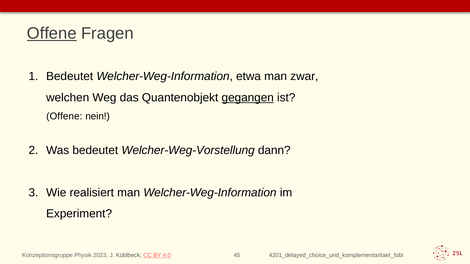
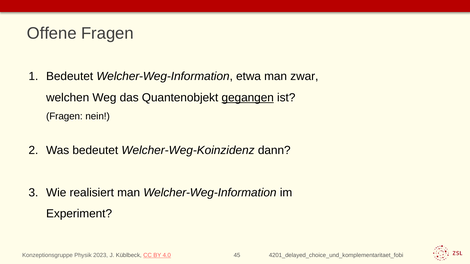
Offene at (52, 33) underline: present -> none
Offene at (64, 116): Offene -> Fragen
Welcher-Weg-Vorstellung: Welcher-Weg-Vorstellung -> Welcher-Weg-Koinzidenz
